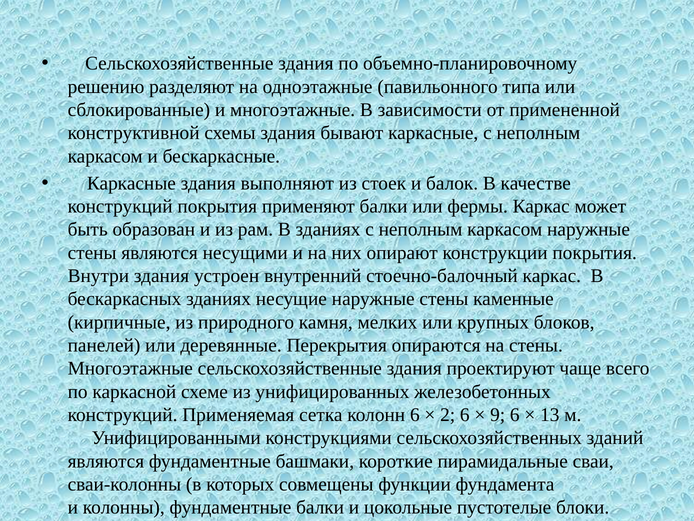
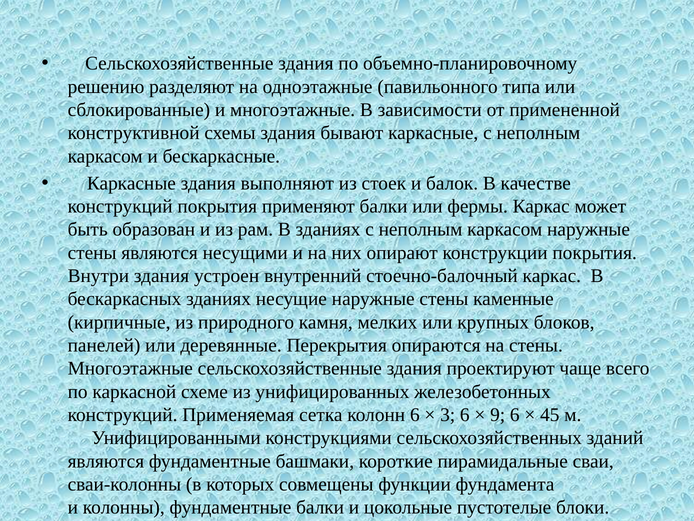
2: 2 -> 3
13: 13 -> 45
